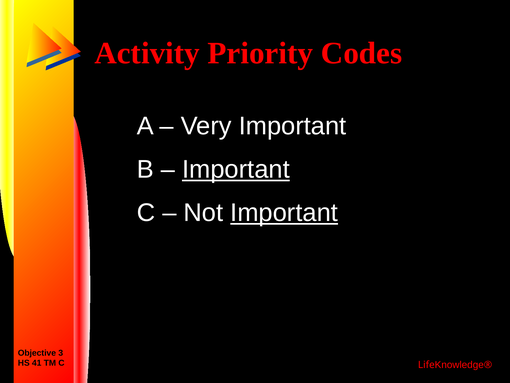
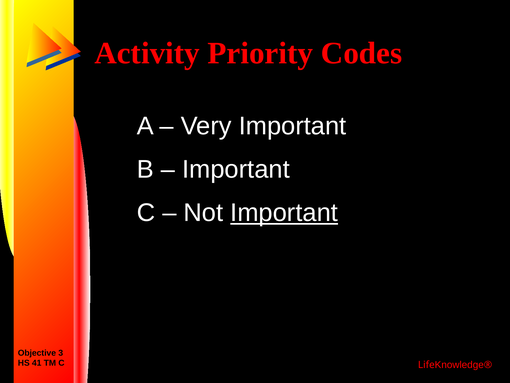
Important at (236, 169) underline: present -> none
